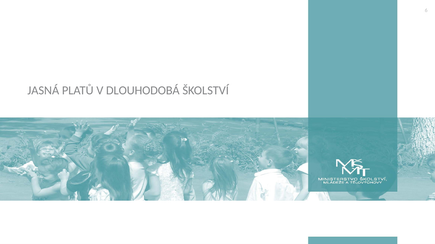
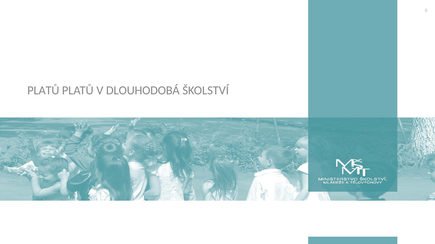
JASNÁ at (43, 91): JASNÁ -> PLATŮ
